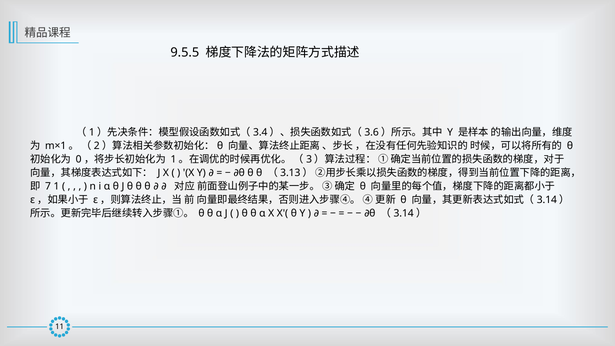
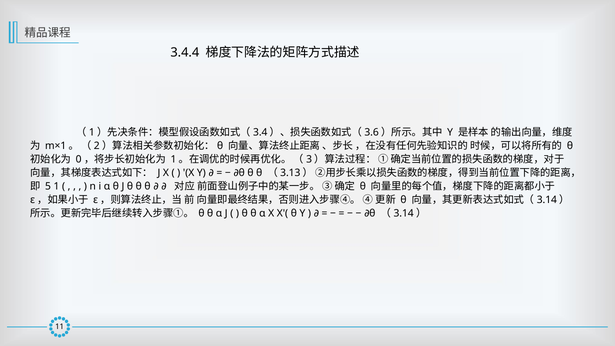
9.5.5: 9.5.5 -> 3.4.4
7: 7 -> 5
